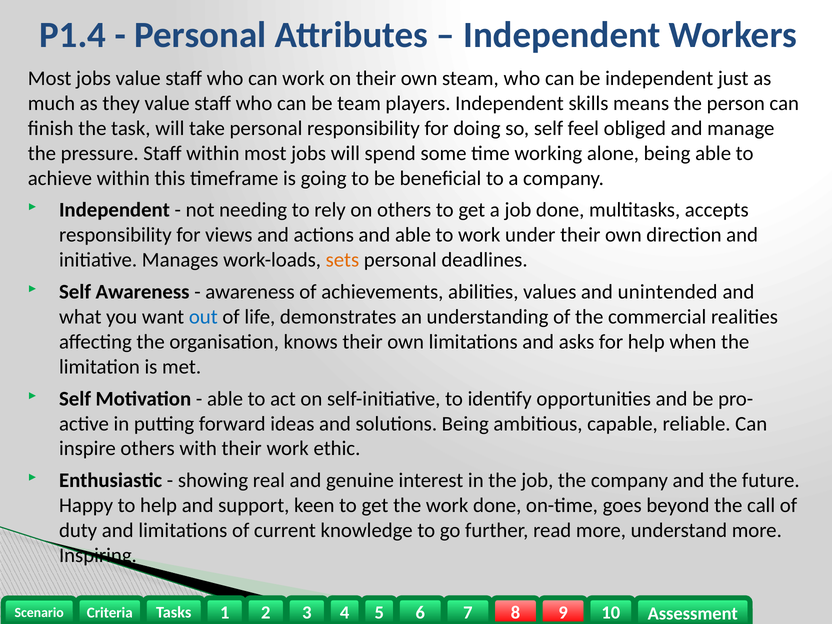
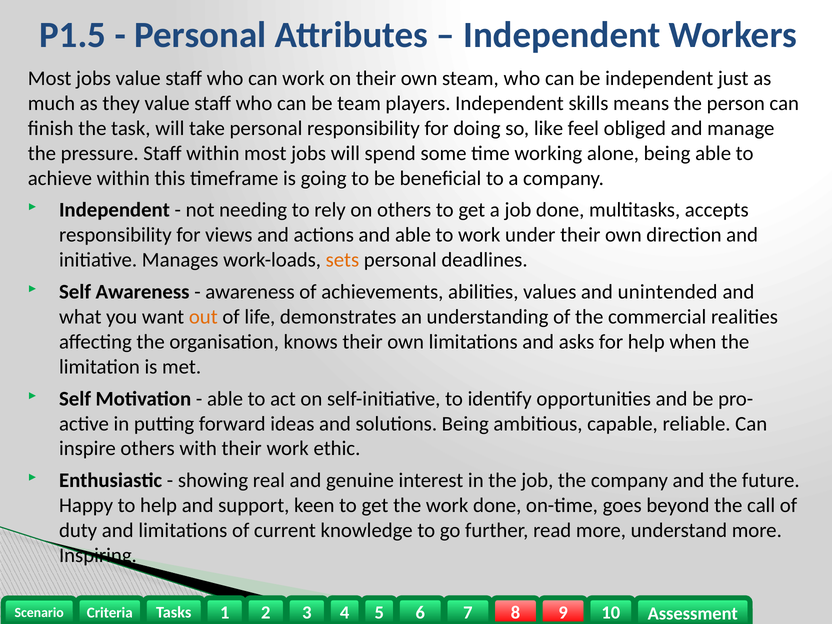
P1.4: P1.4 -> P1.5
so self: self -> like
out colour: blue -> orange
